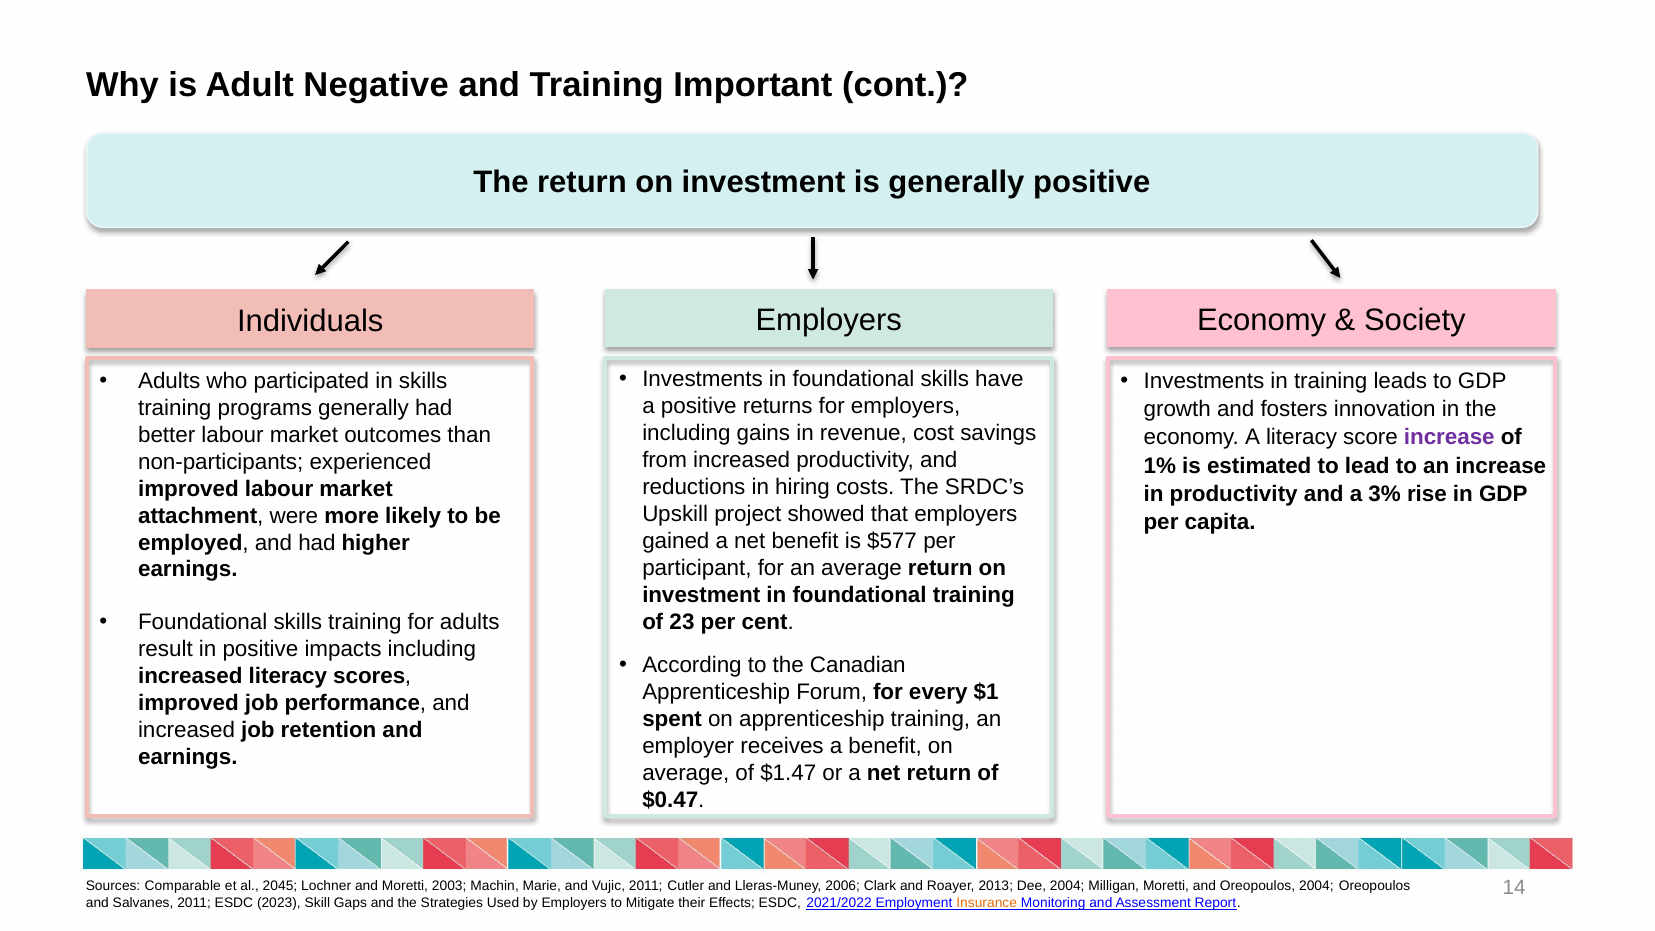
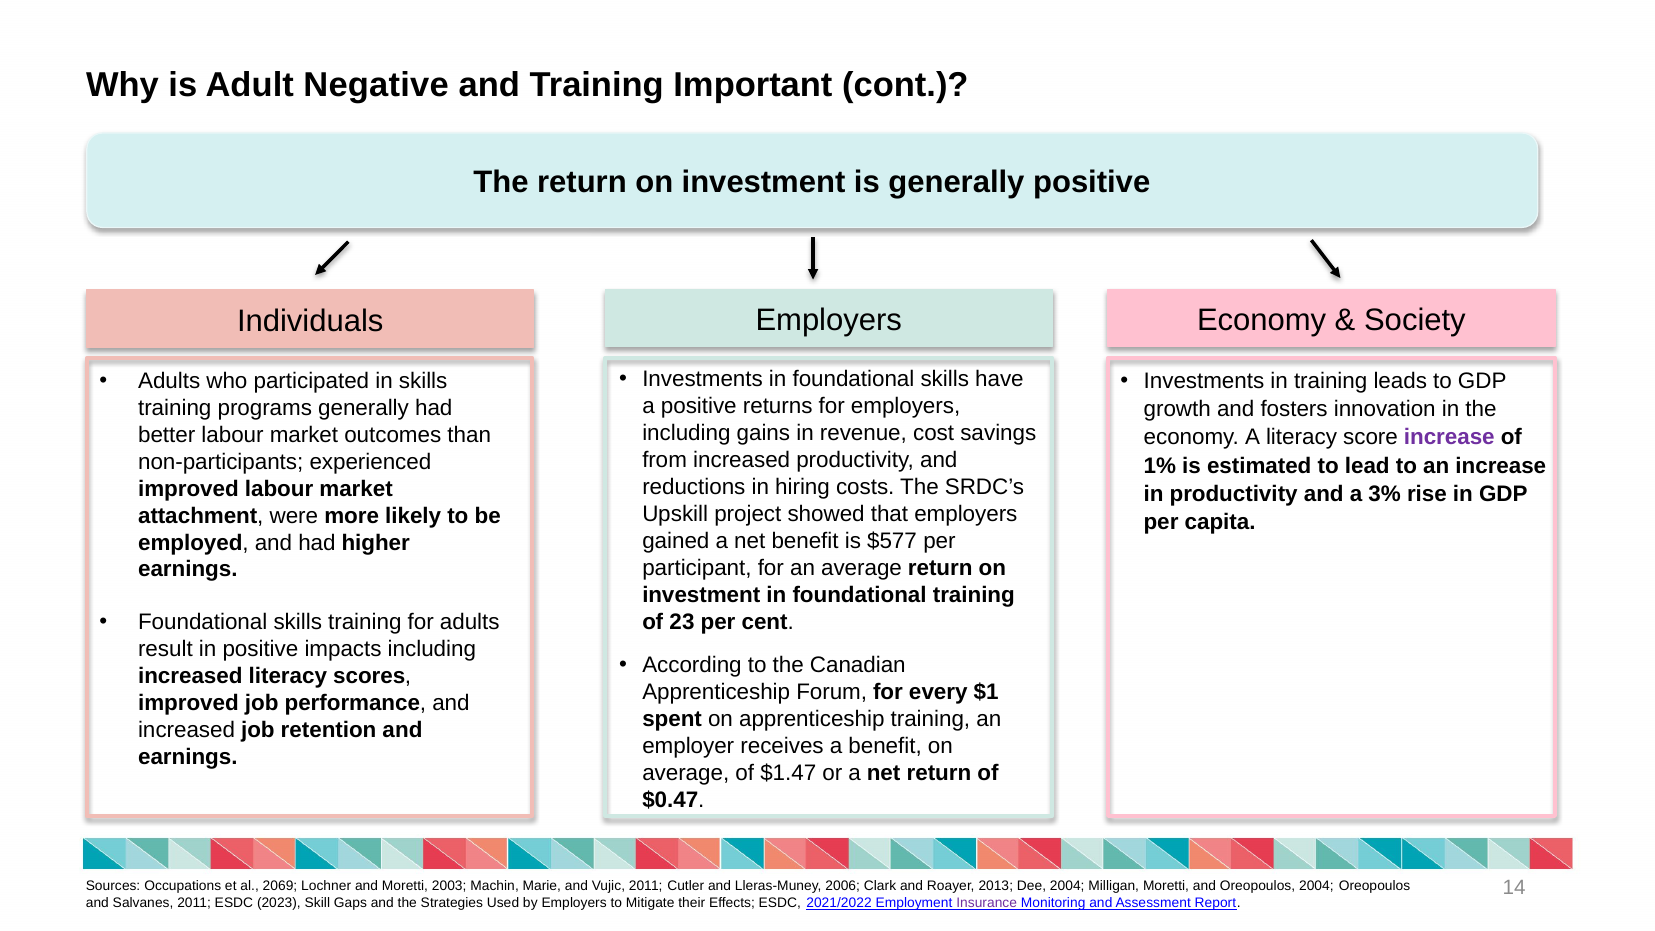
Comparable: Comparable -> Occupations
2045: 2045 -> 2069
Insurance colour: orange -> purple
